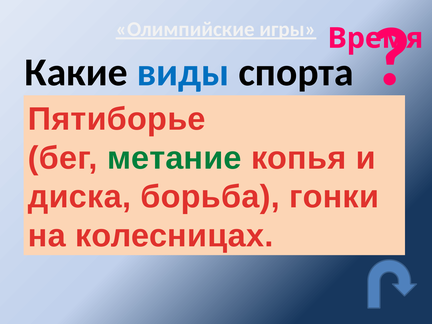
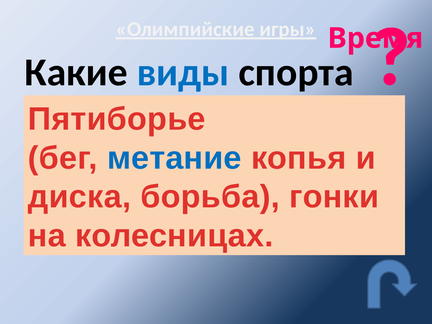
метание colour: green -> blue
